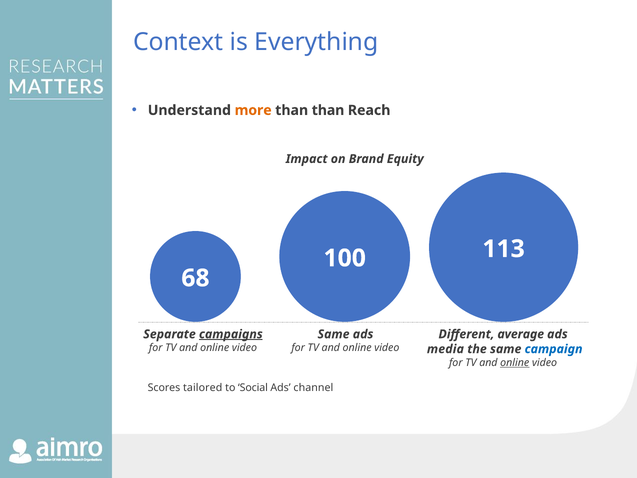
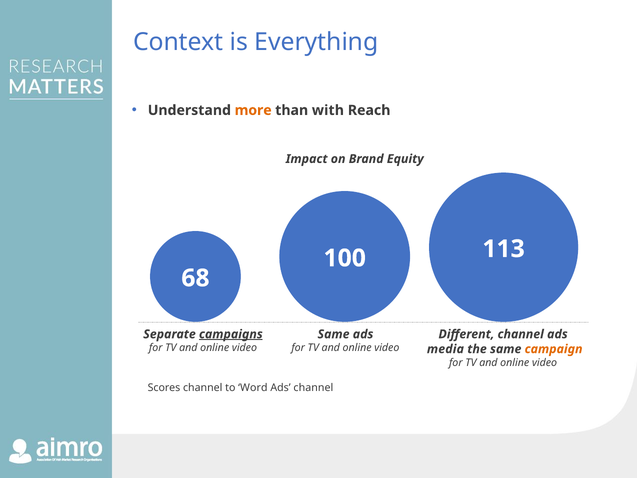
than than: than -> with
Different average: average -> channel
campaign colour: blue -> orange
online at (515, 363) underline: present -> none
Scores tailored: tailored -> channel
Social: Social -> Word
